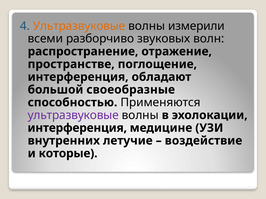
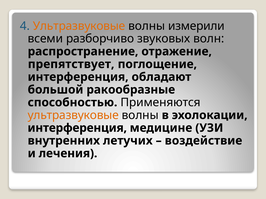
пространстве: пространстве -> препятствует
своеобразные: своеобразные -> ракообразные
ультразвуковые at (73, 115) colour: purple -> orange
летучие: летучие -> летучих
которые: которые -> лечения
